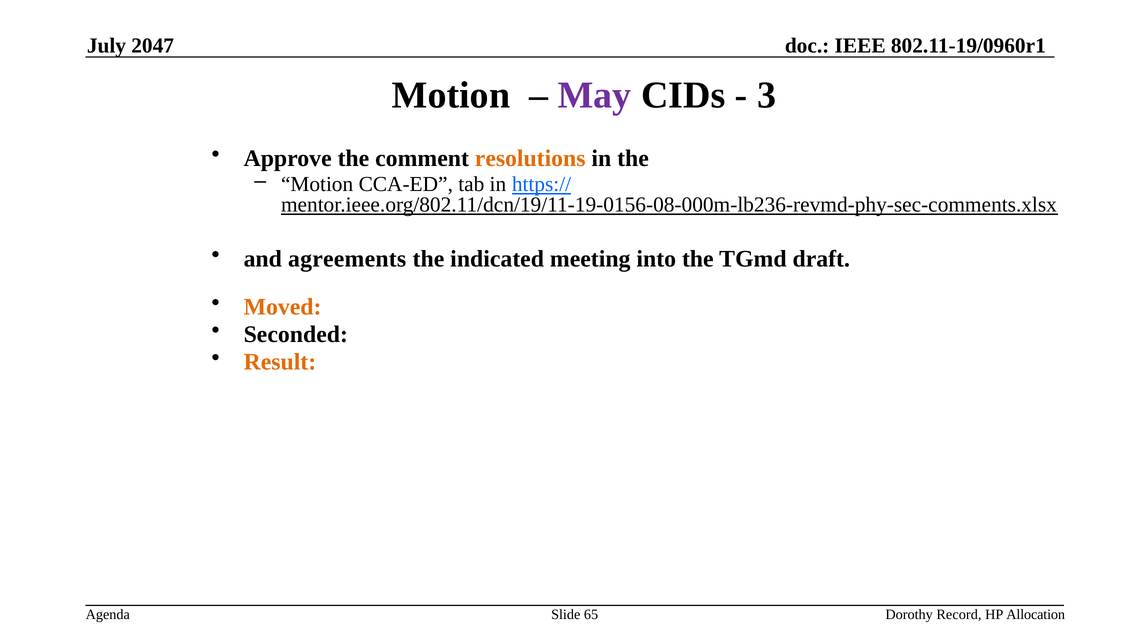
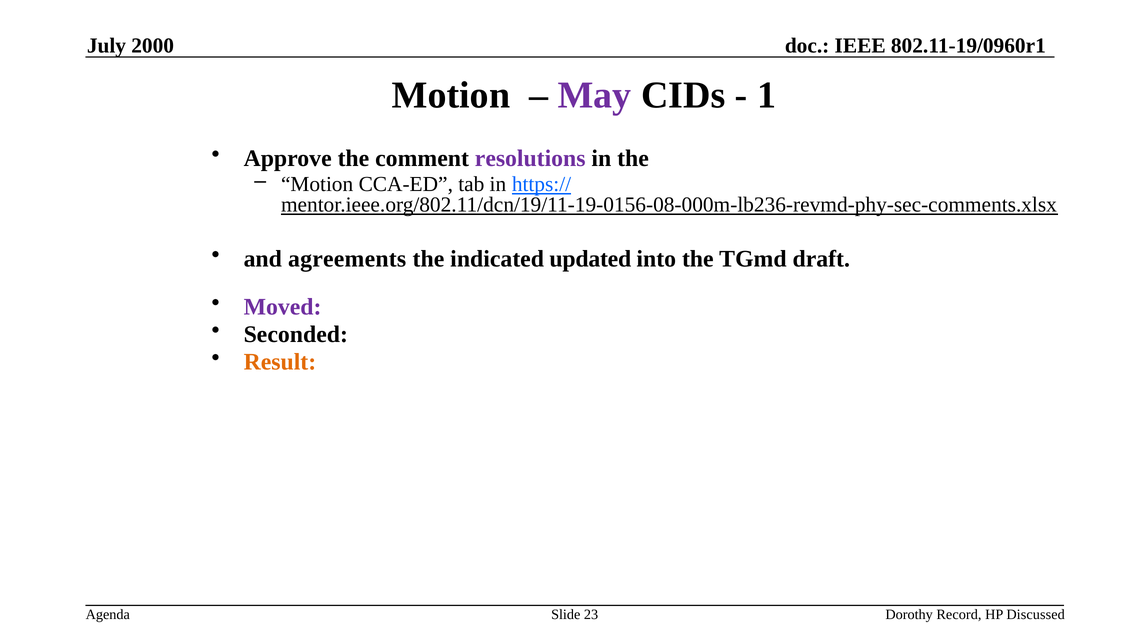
2047: 2047 -> 2000
3: 3 -> 1
resolutions colour: orange -> purple
meeting: meeting -> updated
Moved colour: orange -> purple
65: 65 -> 23
Allocation: Allocation -> Discussed
